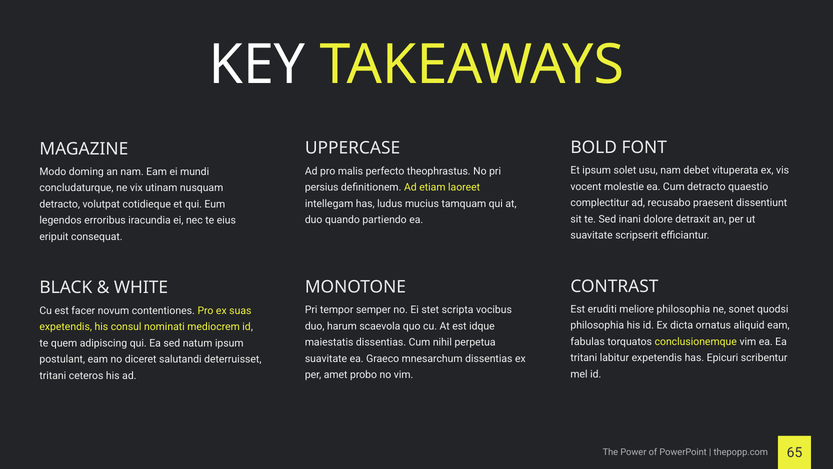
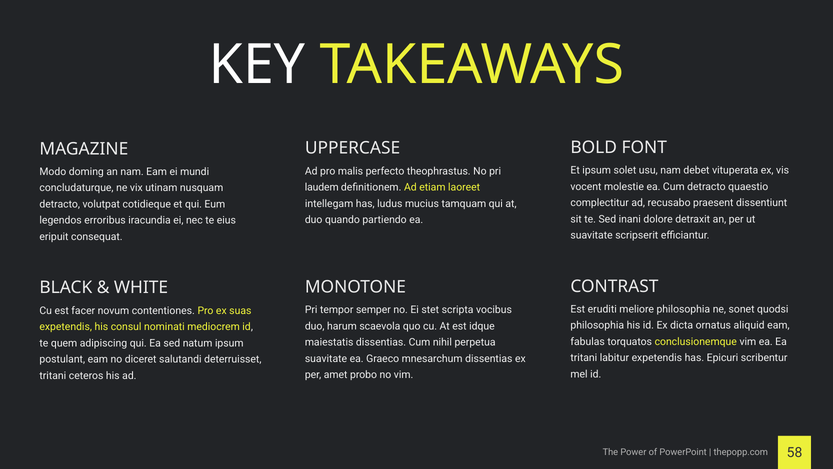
persius: persius -> laudem
65: 65 -> 58
